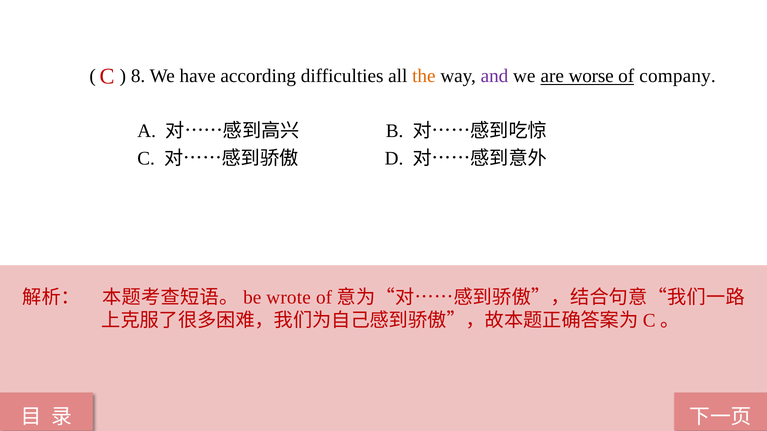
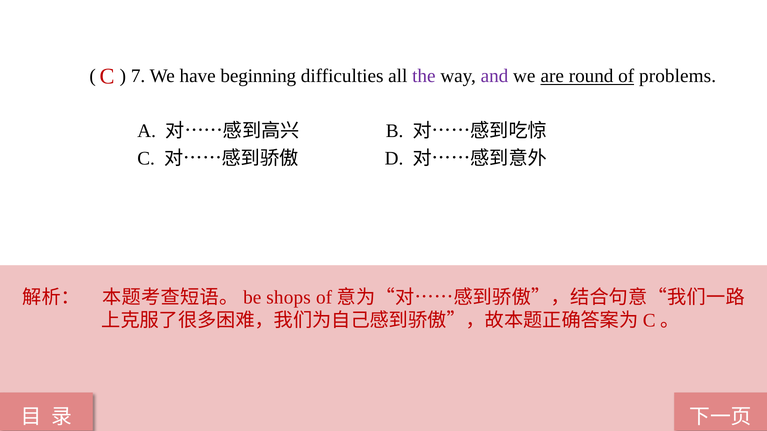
8: 8 -> 7
according: according -> beginning
the colour: orange -> purple
worse: worse -> round
company: company -> problems
wrote: wrote -> shops
